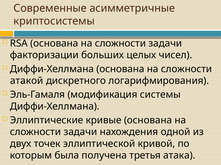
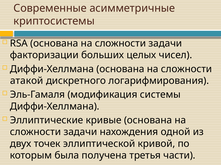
атака: атака -> части
